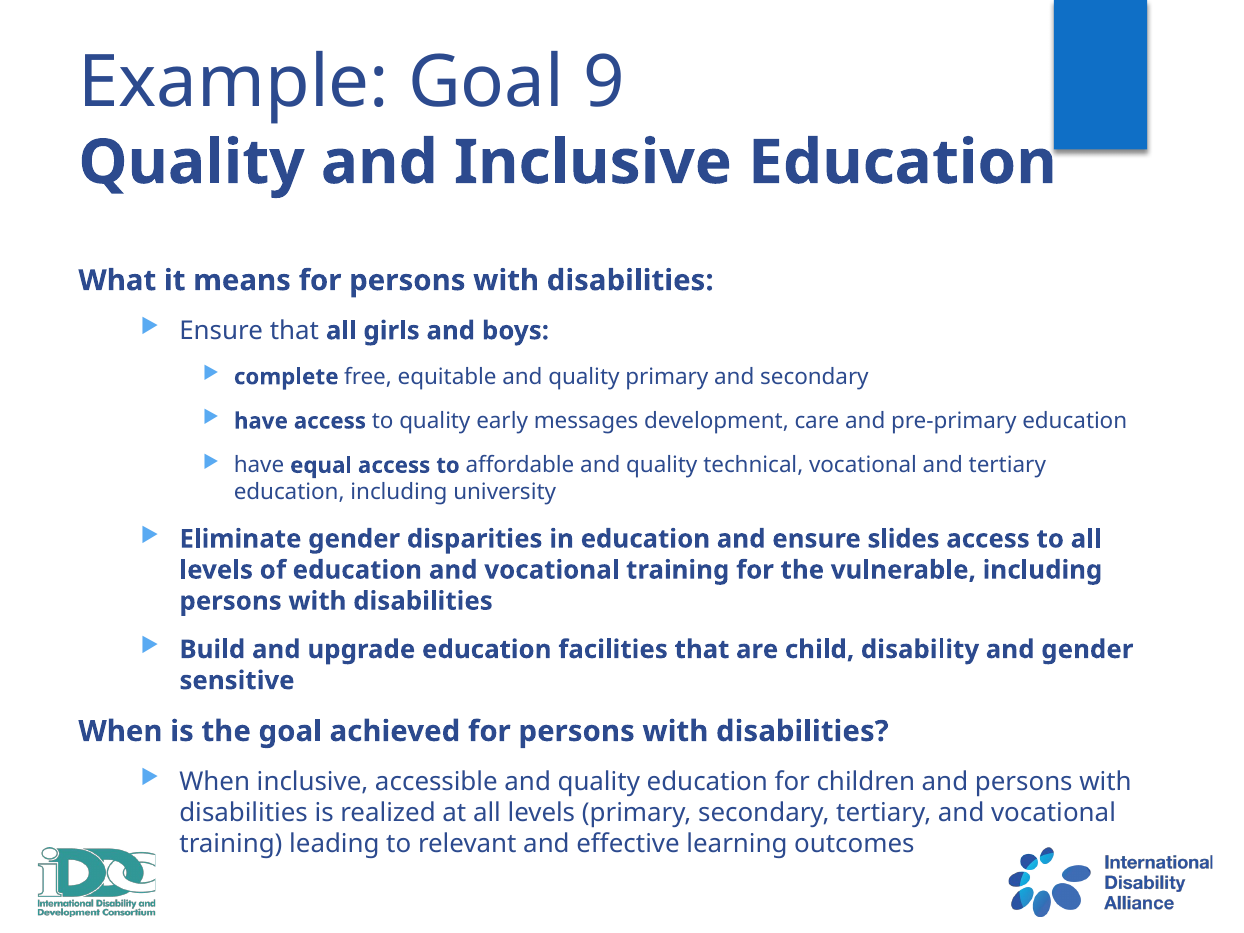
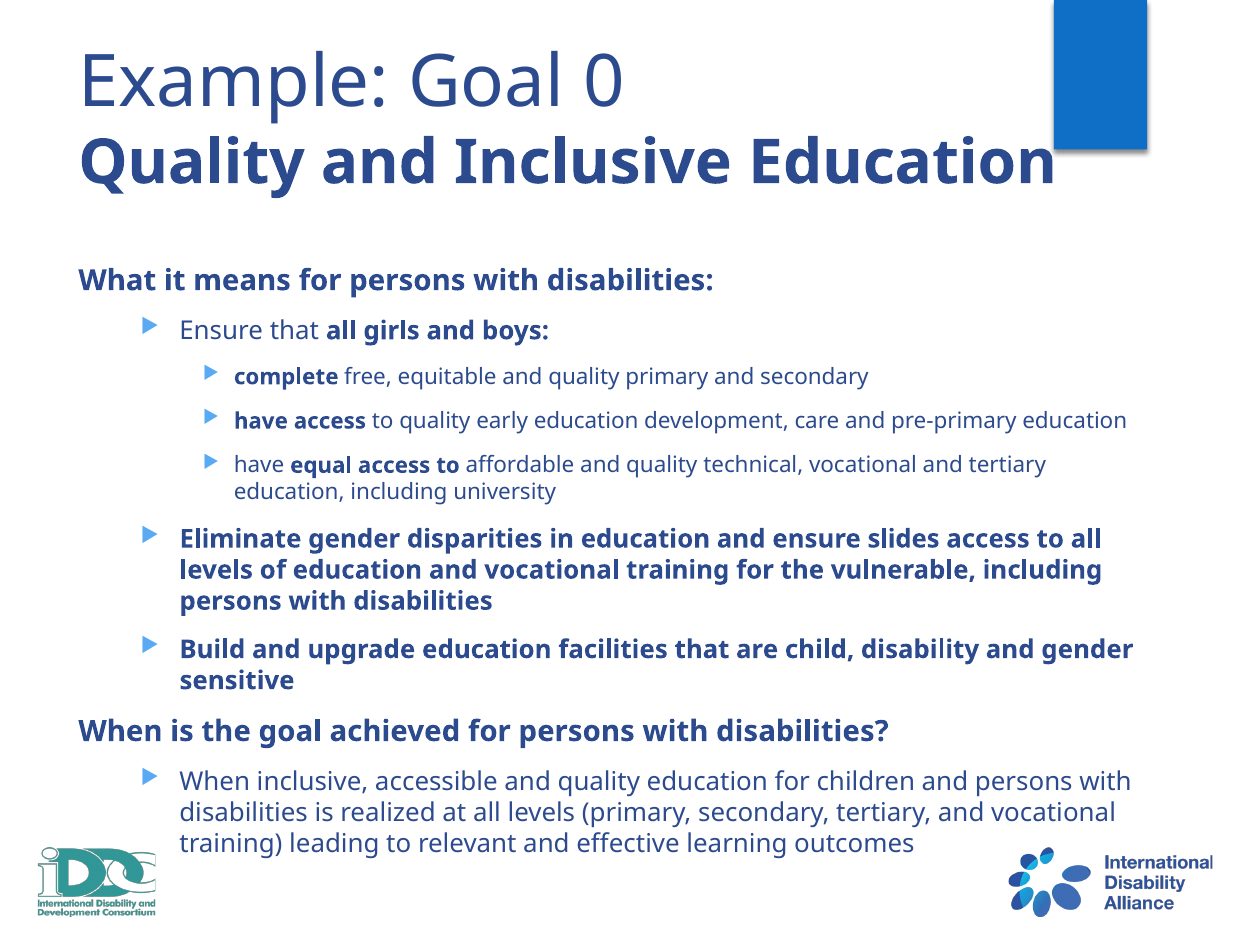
9: 9 -> 0
early messages: messages -> education
